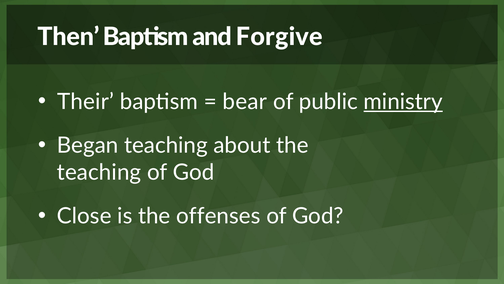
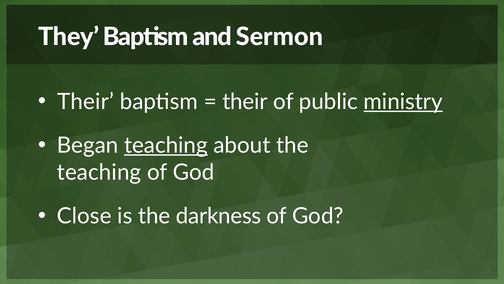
Then: Then -> They
Forgive: Forgive -> Sermon
bear at (245, 102): bear -> their
teaching at (166, 145) underline: none -> present
offenses: offenses -> darkness
